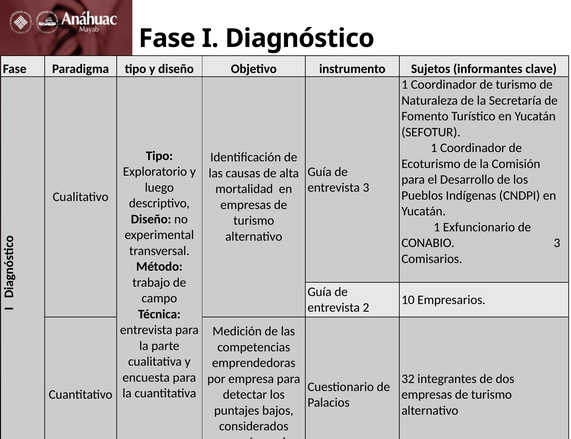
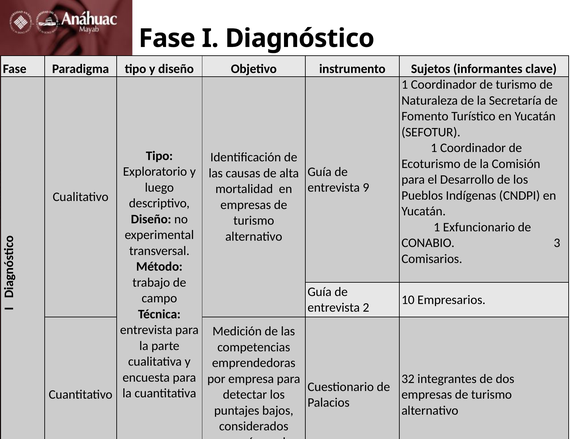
entrevista 3: 3 -> 9
